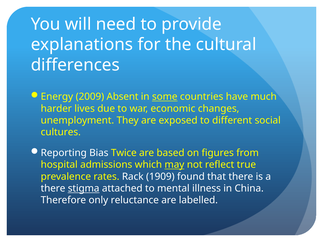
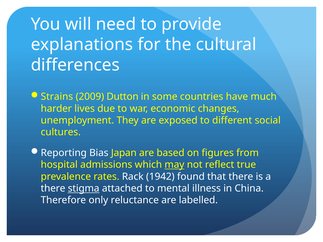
Energy: Energy -> Strains
Absent: Absent -> Dutton
some underline: present -> none
Twice: Twice -> Japan
1909: 1909 -> 1942
